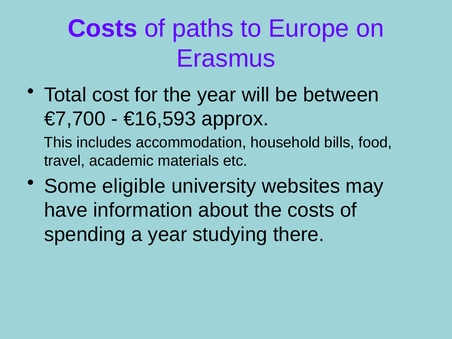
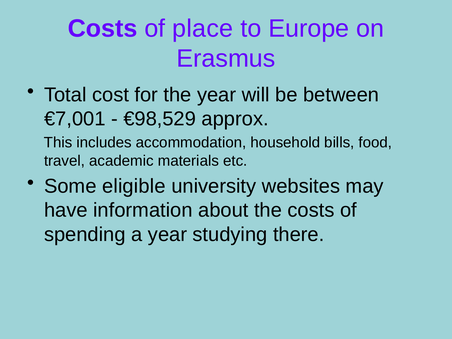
paths: paths -> place
€7,700: €7,700 -> €7,001
€16,593: €16,593 -> €98,529
